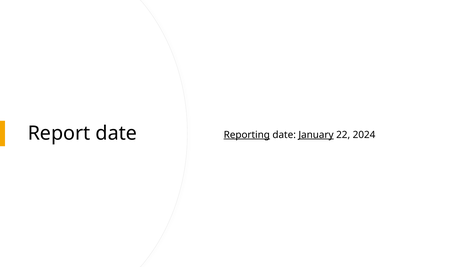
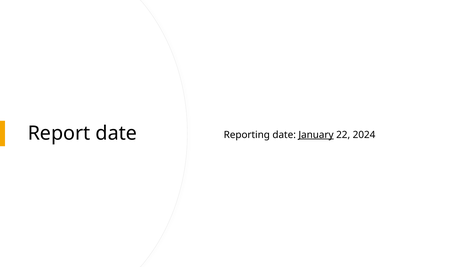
Reporting underline: present -> none
